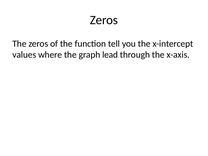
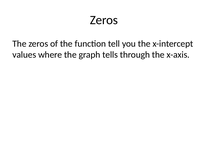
lead: lead -> tells
